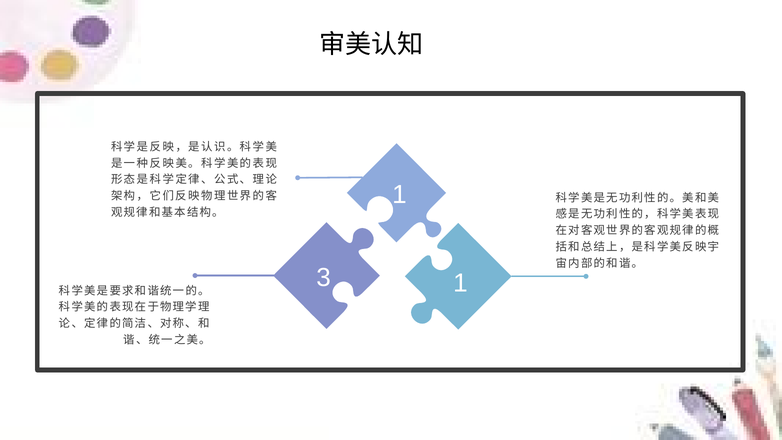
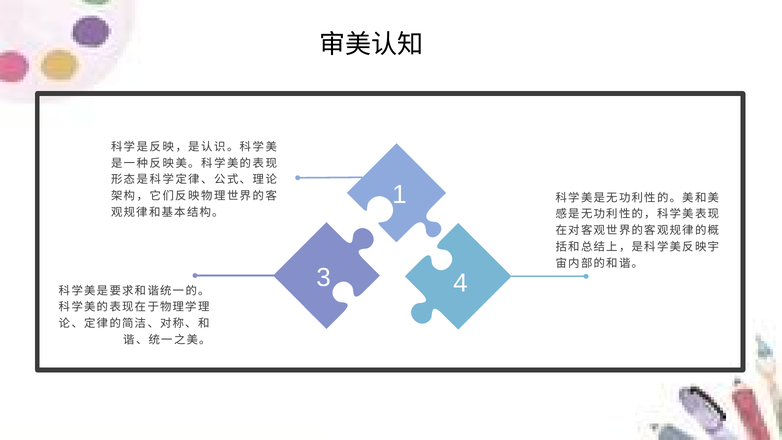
3 1: 1 -> 4
